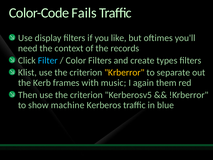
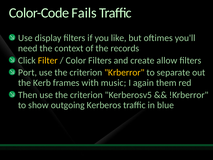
Filter colour: light blue -> yellow
types: types -> allow
Klist: Klist -> Port
machine: machine -> outgoing
